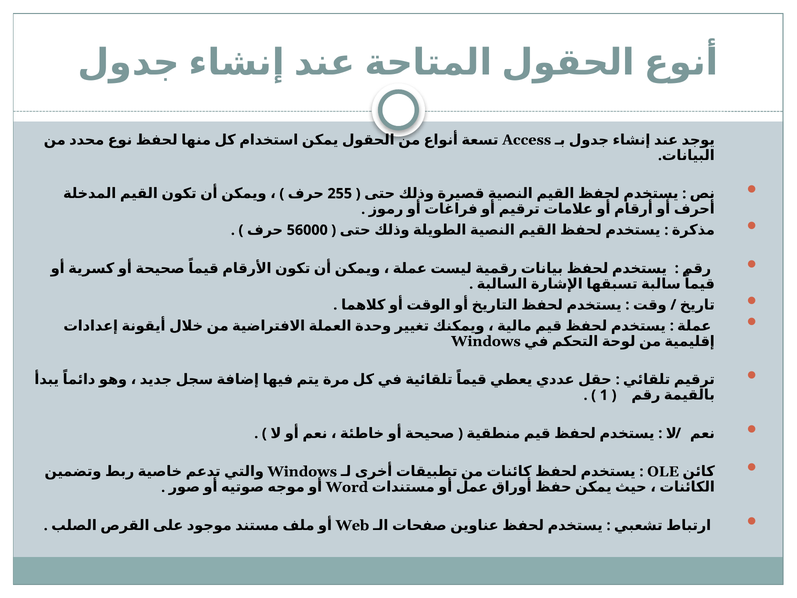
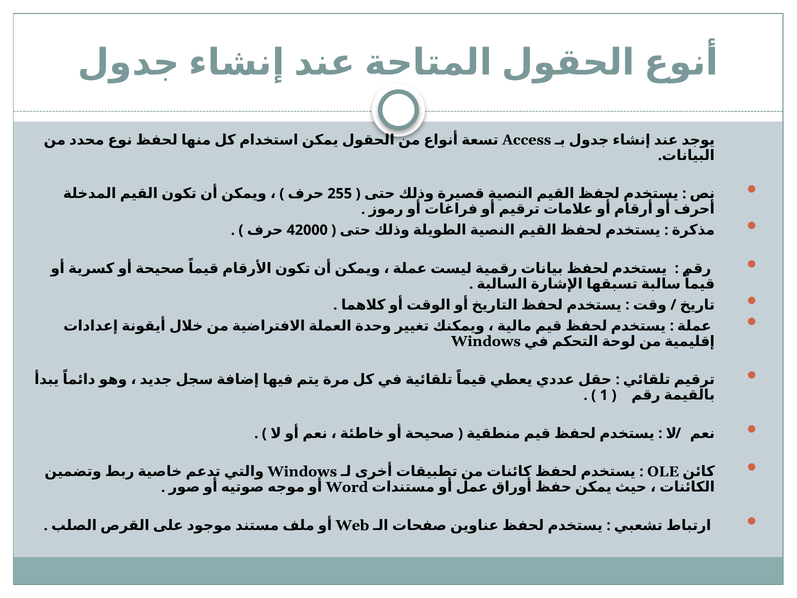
56000: 56000 -> 42000
